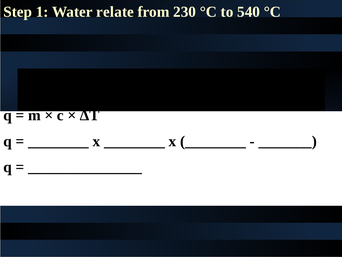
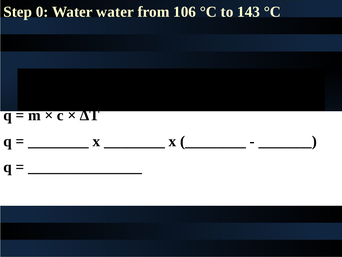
1: 1 -> 0
Water relate: relate -> water
230: 230 -> 106
540: 540 -> 143
